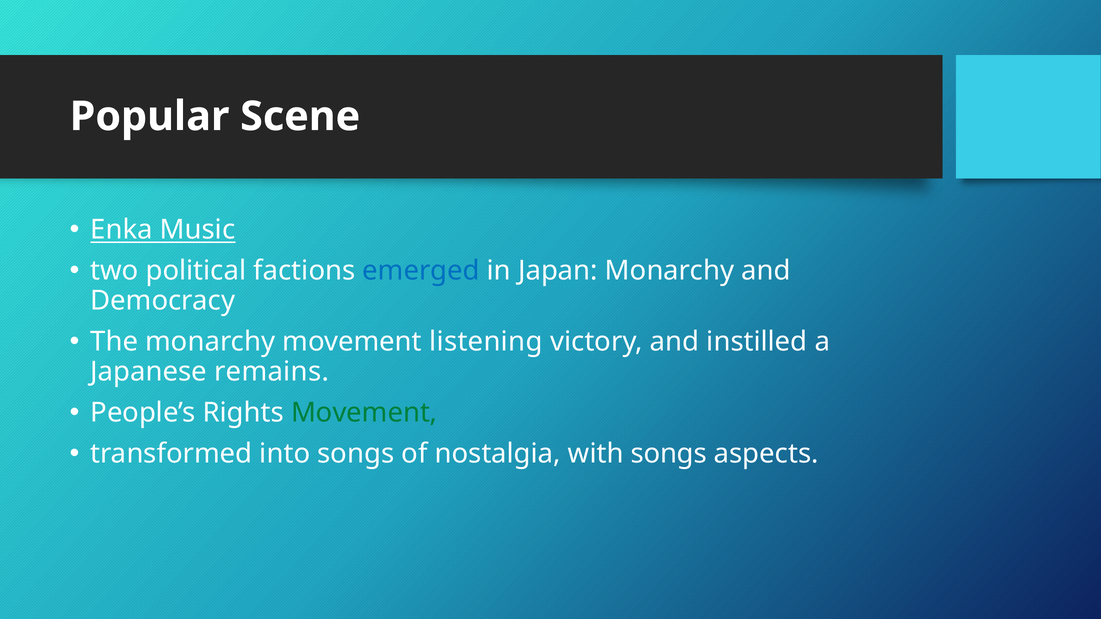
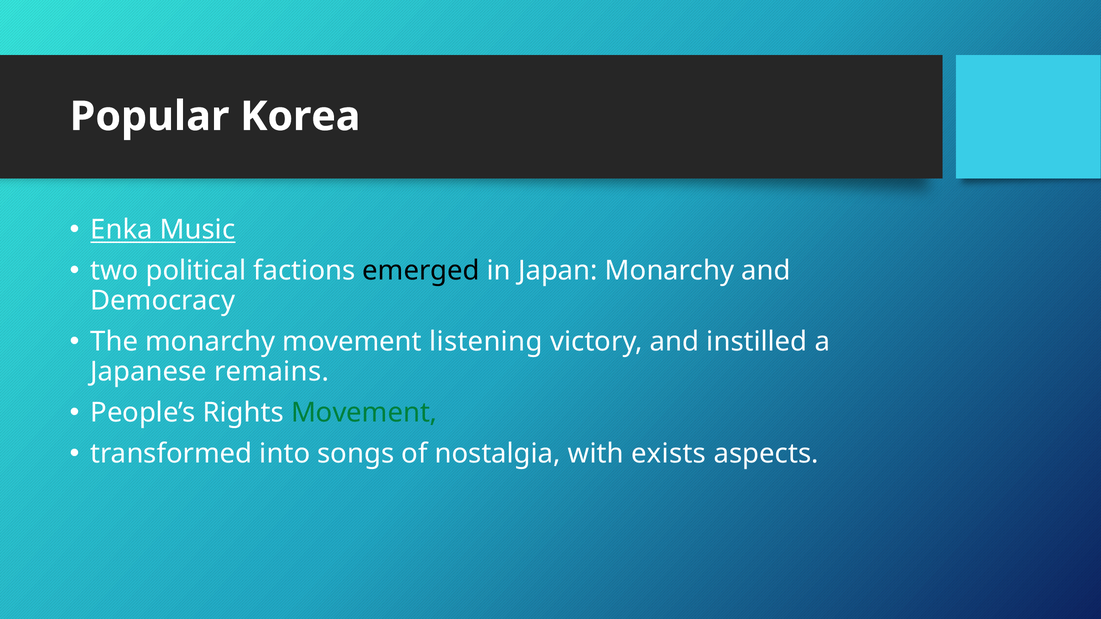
Scene: Scene -> Korea
emerged colour: blue -> black
with songs: songs -> exists
